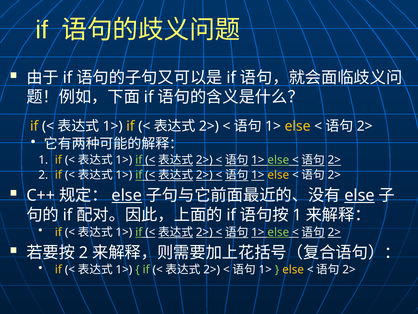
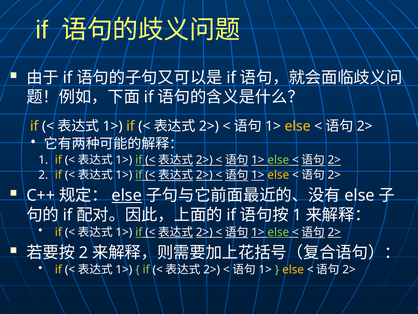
else at (360, 195) underline: present -> none
